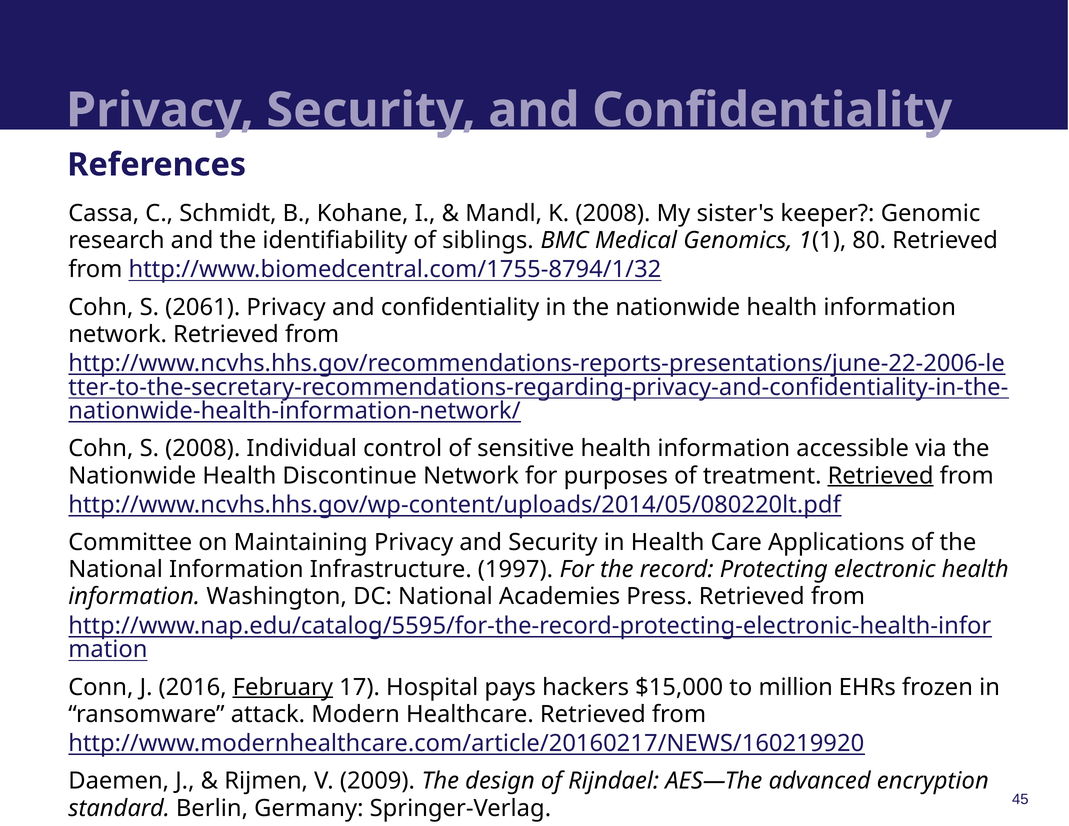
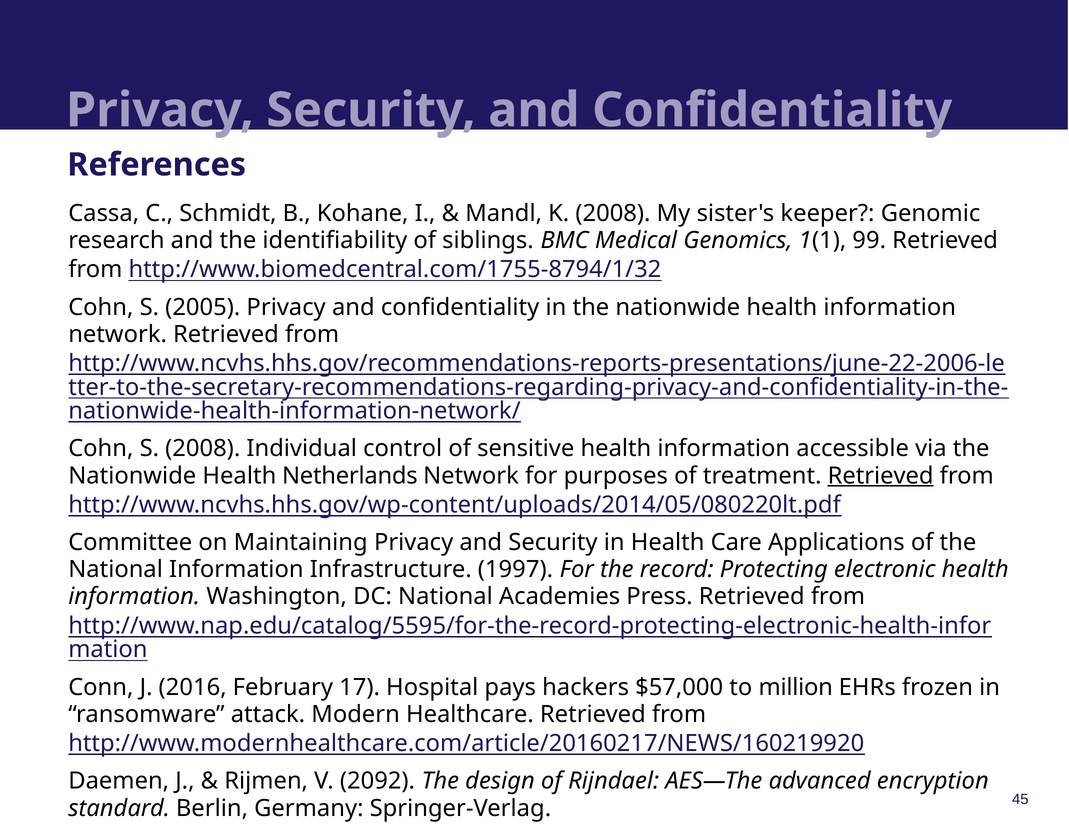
80: 80 -> 99
2061: 2061 -> 2005
Discontinue: Discontinue -> Netherlands
February underline: present -> none
$15,000: $15,000 -> $57,000
2009: 2009 -> 2092
